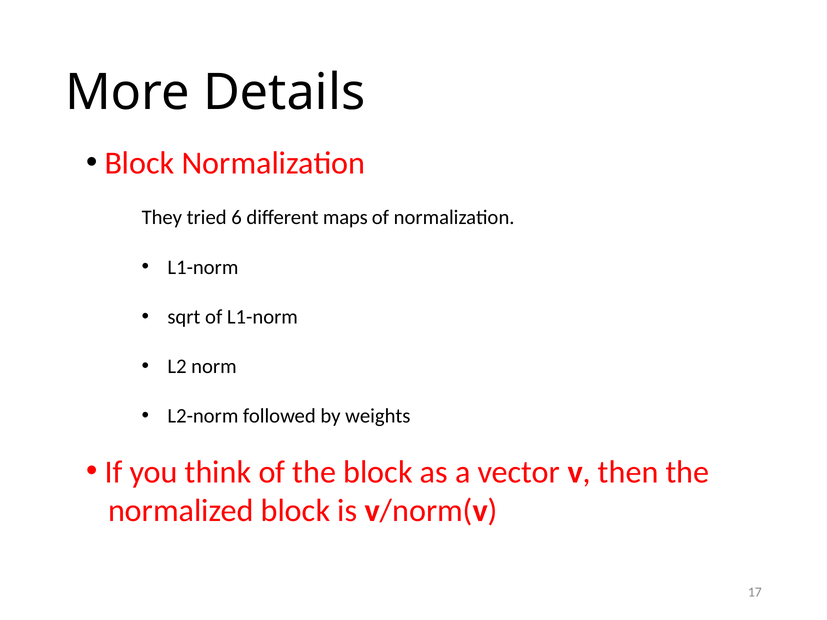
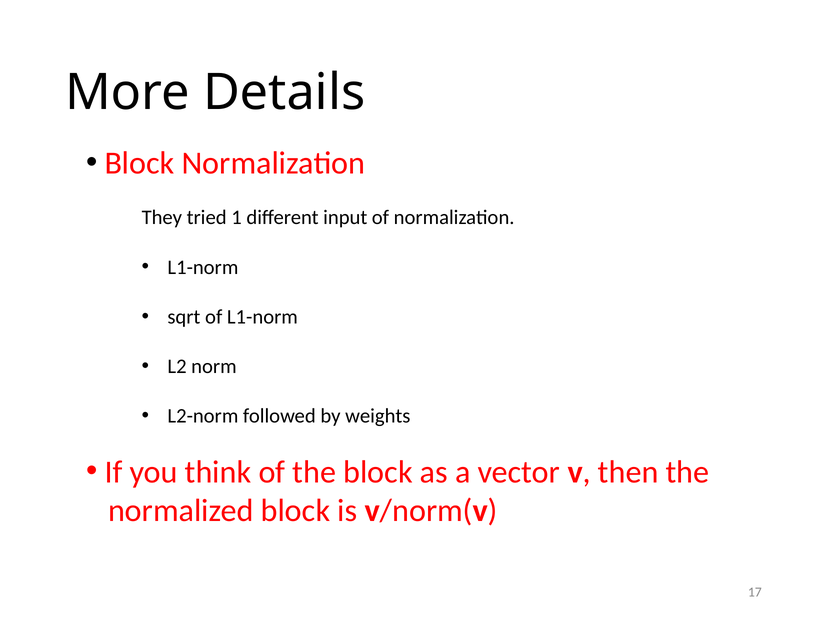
6: 6 -> 1
maps: maps -> input
